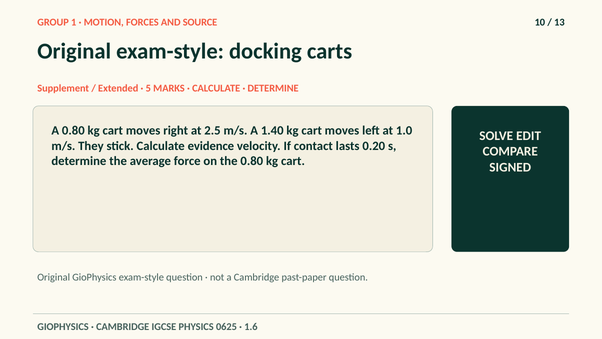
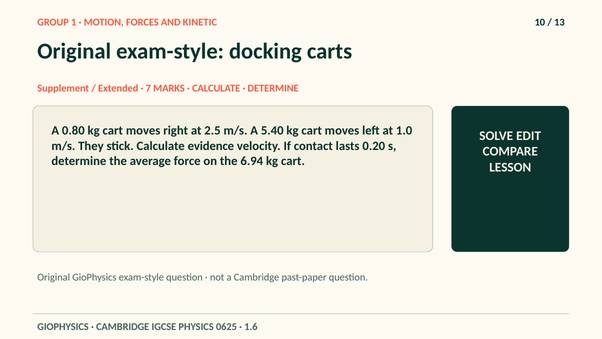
SOURCE: SOURCE -> KINETIC
5: 5 -> 7
1.40: 1.40 -> 5.40
the 0.80: 0.80 -> 6.94
SIGNED: SIGNED -> LESSON
